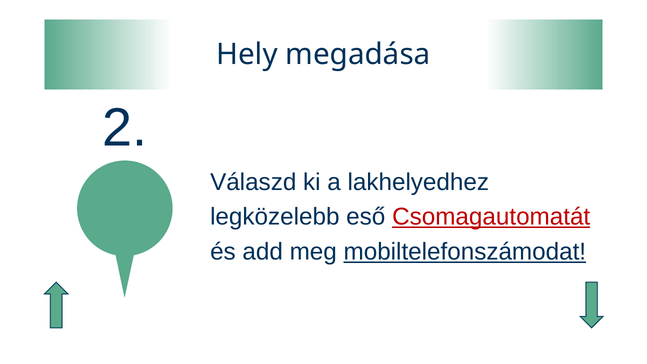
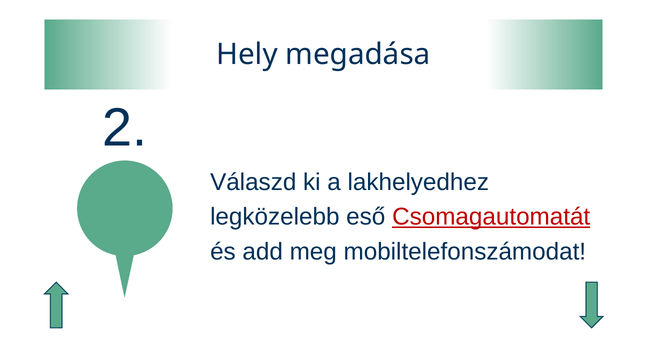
mobiltelefonszámodat underline: present -> none
